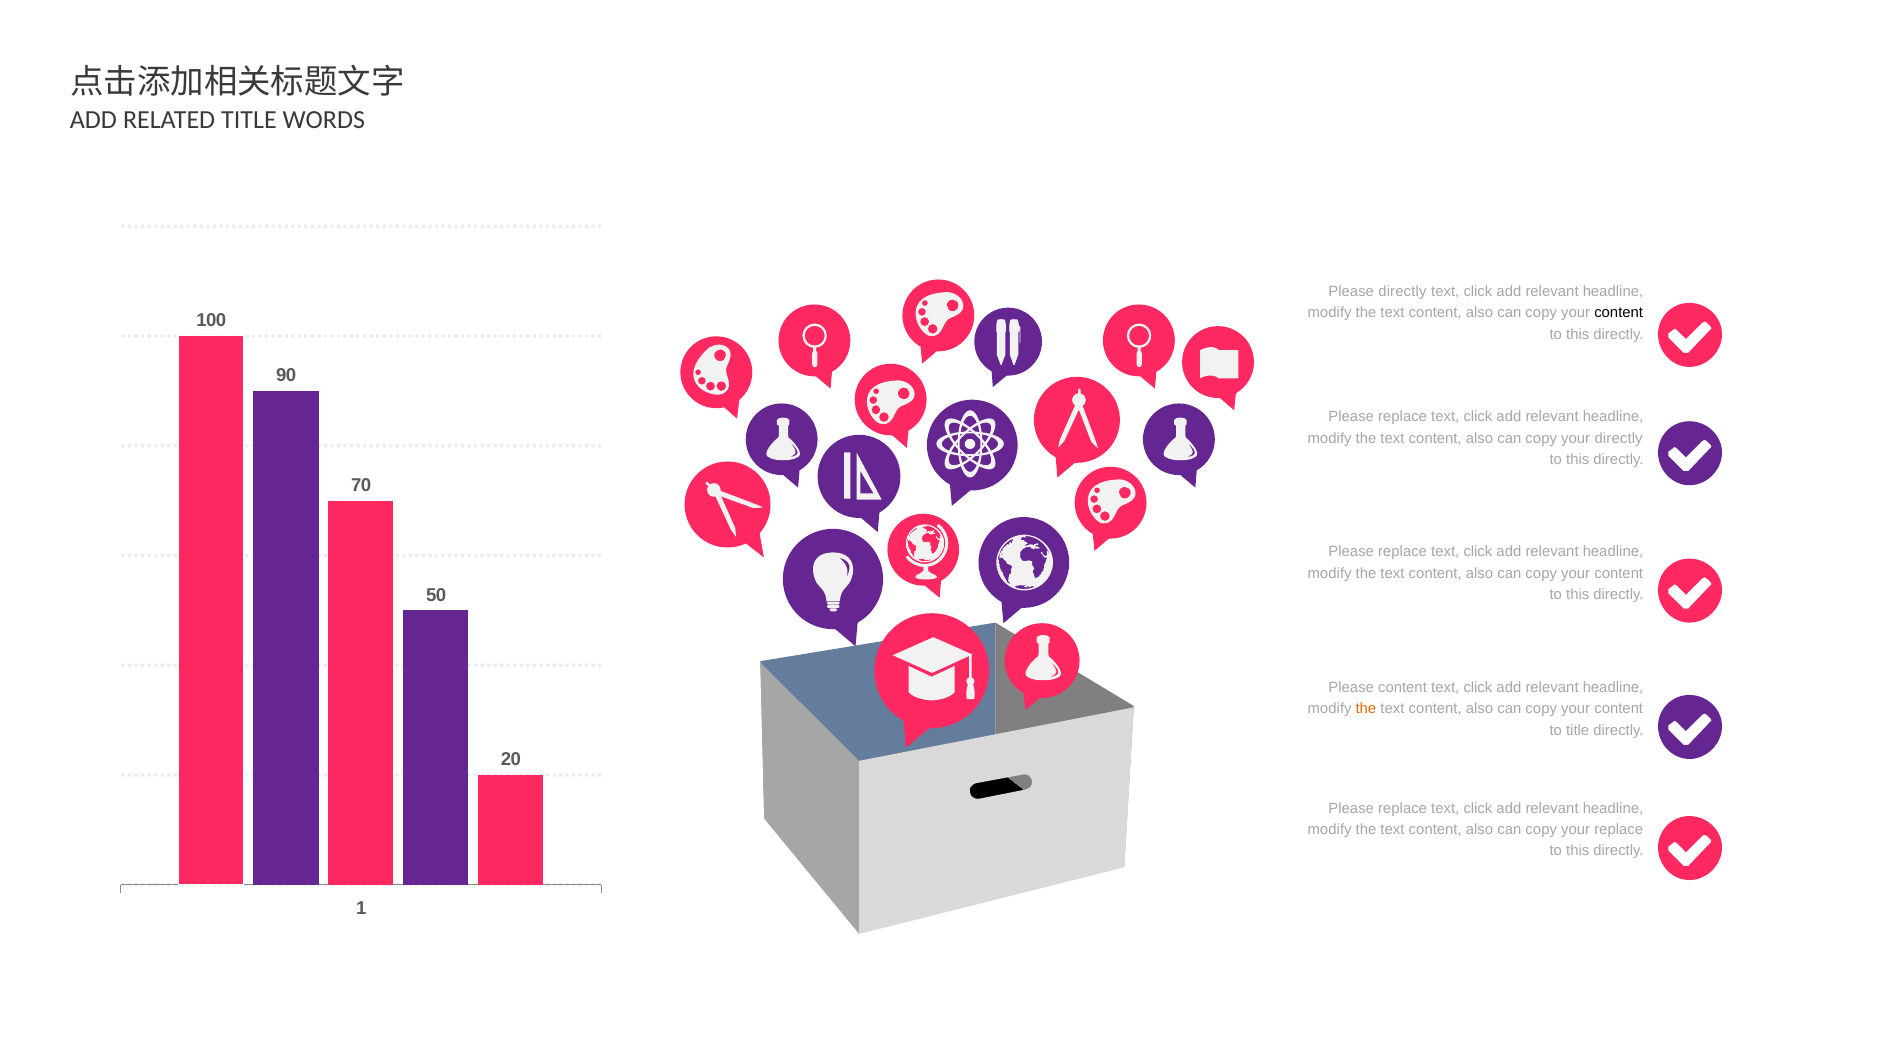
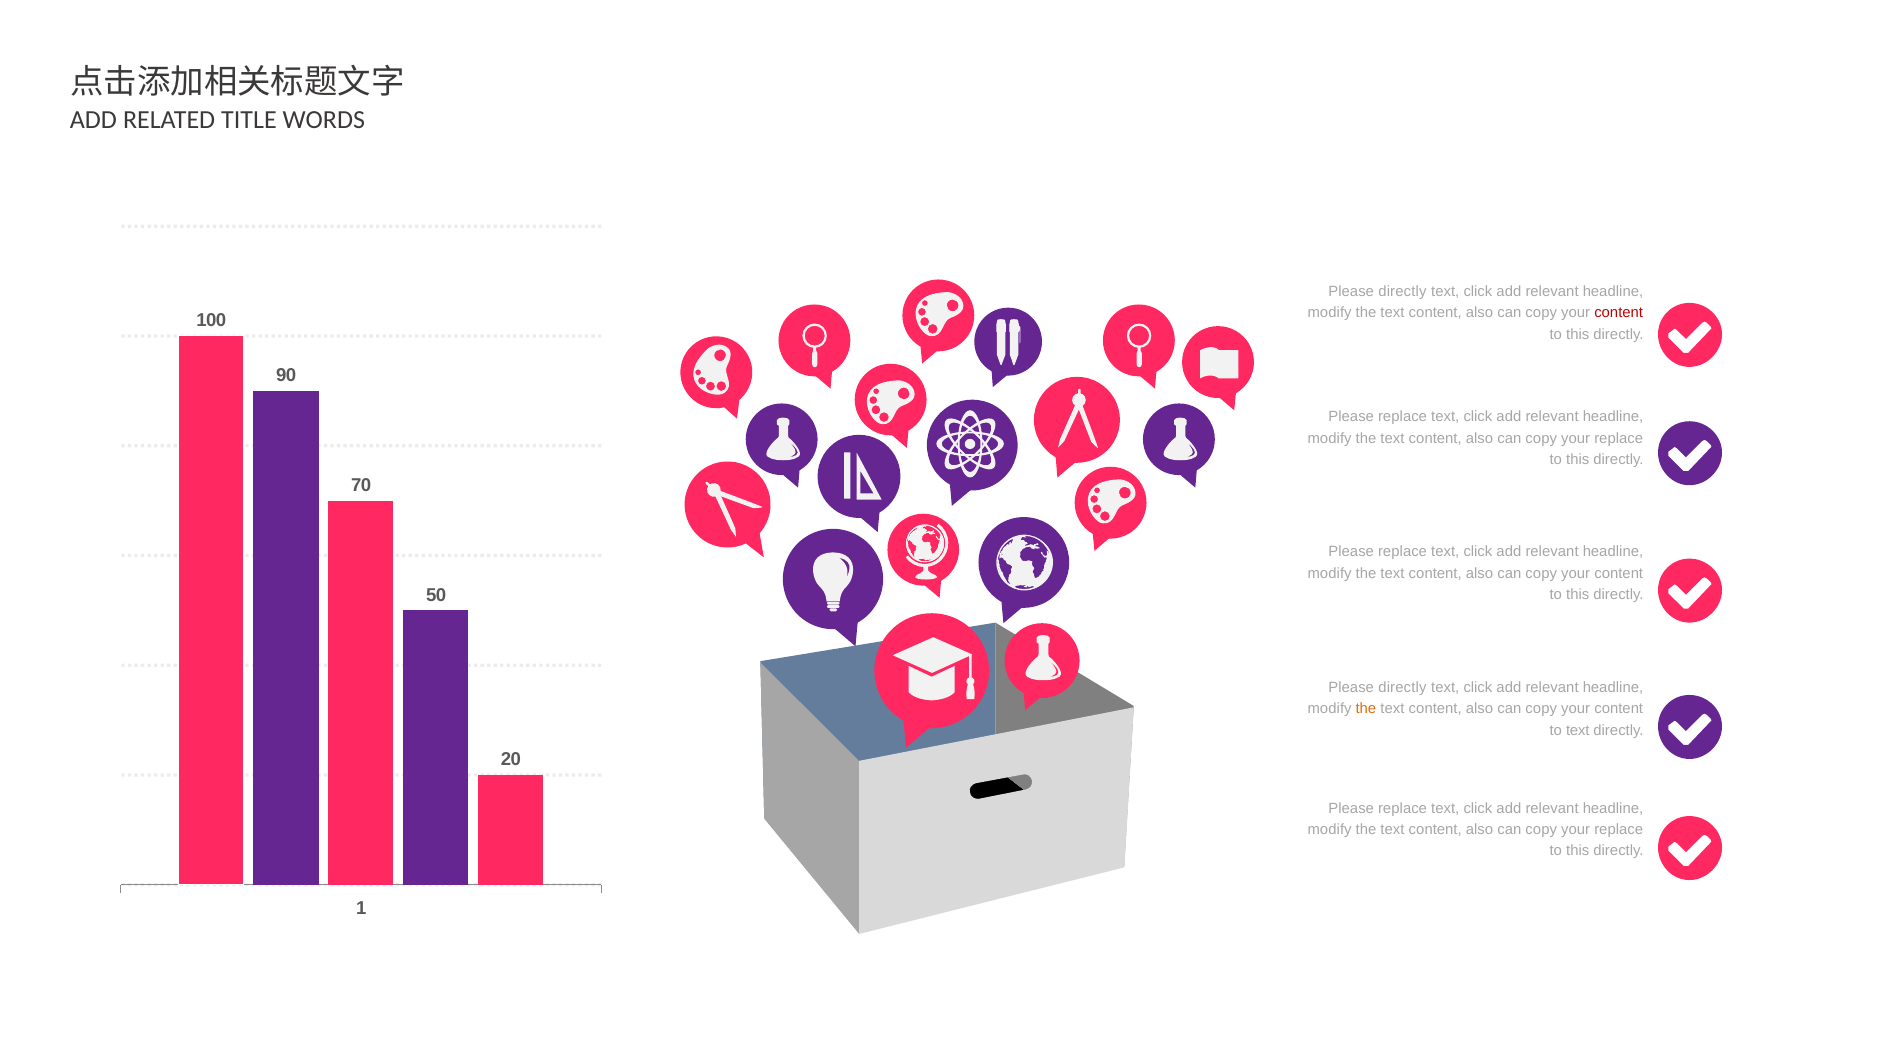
content at (1619, 313) colour: black -> red
directly at (1619, 438): directly -> replace
content at (1402, 688): content -> directly
to title: title -> text
